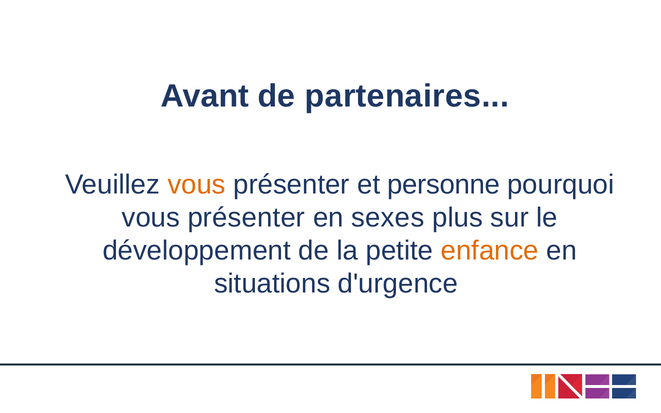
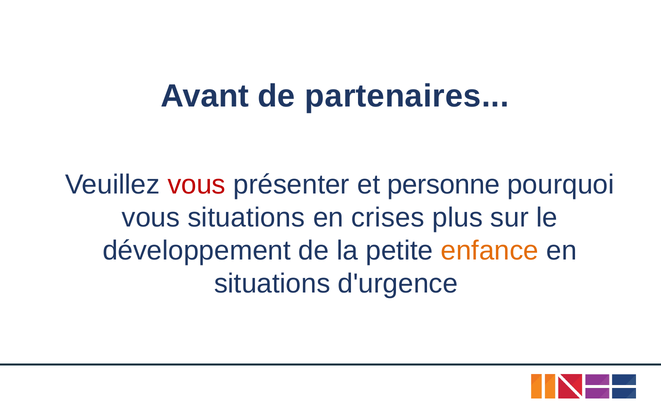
vous at (197, 185) colour: orange -> red
présenter at (246, 218): présenter -> situations
sexes: sexes -> crises
